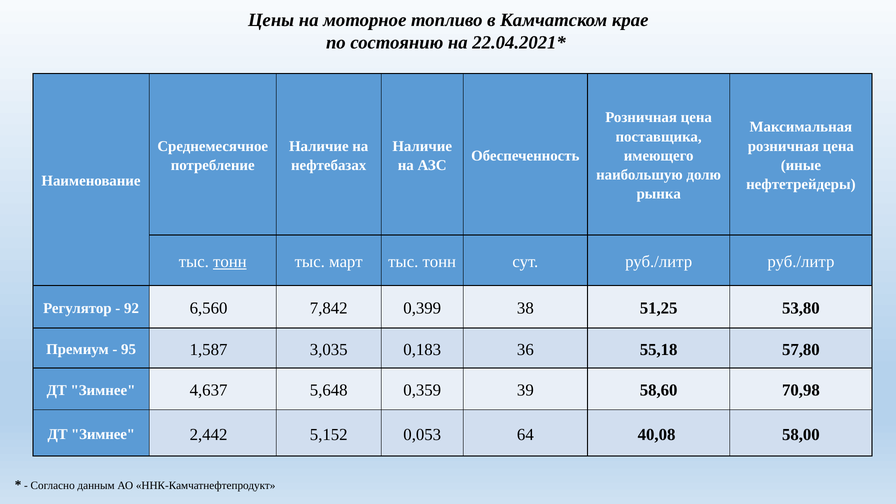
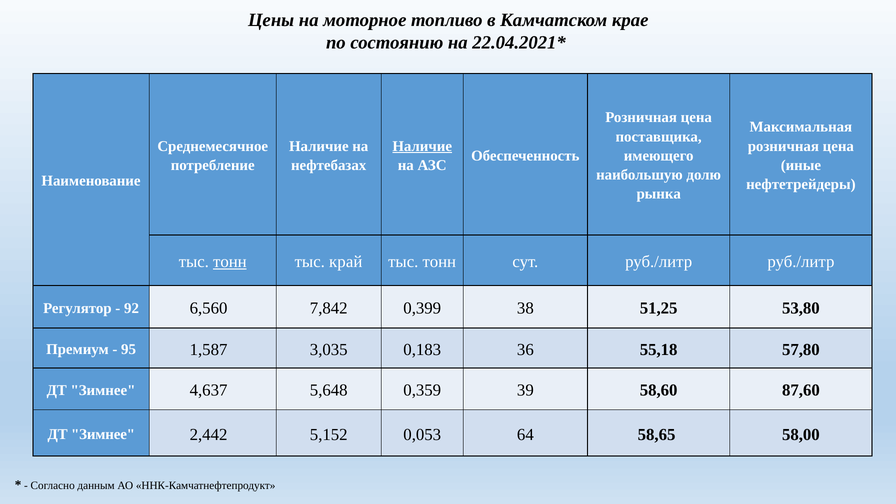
Наличие at (422, 146) underline: none -> present
март: март -> край
70,98: 70,98 -> 87,60
40,08: 40,08 -> 58,65
